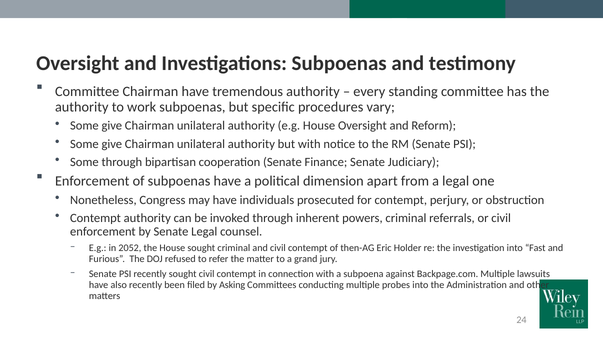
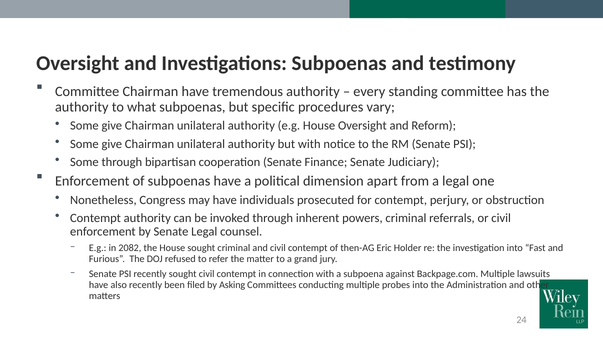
work: work -> what
2052: 2052 -> 2082
